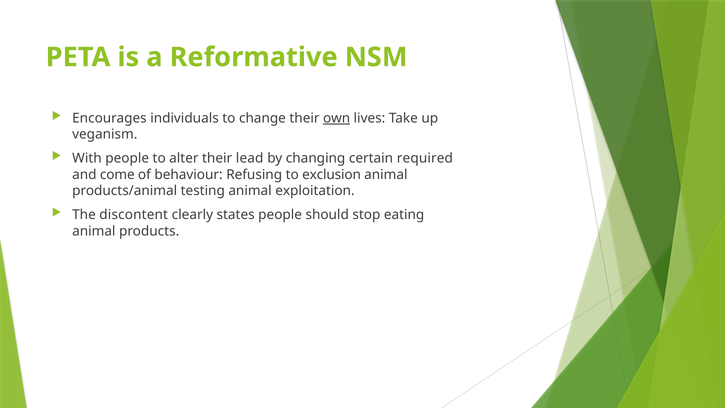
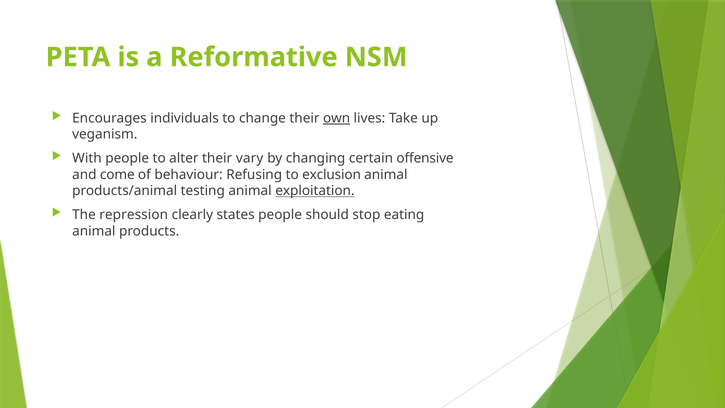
lead: lead -> vary
required: required -> offensive
exploitation underline: none -> present
discontent: discontent -> repression
